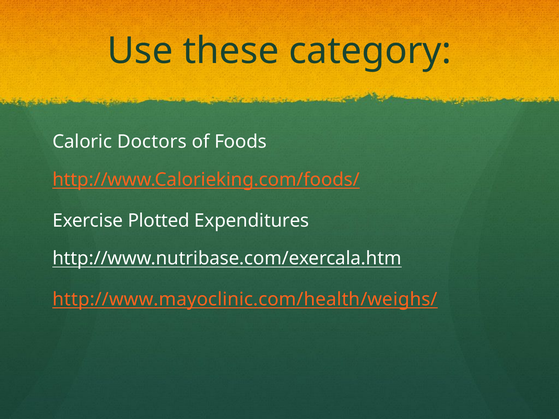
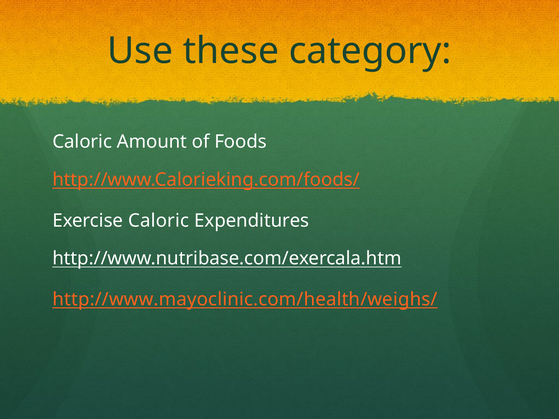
Doctors: Doctors -> Amount
Exercise Plotted: Plotted -> Caloric
